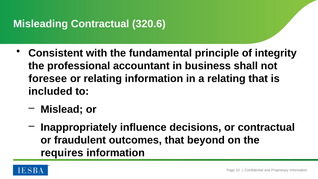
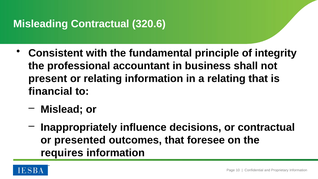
foresee: foresee -> present
included: included -> financial
fraudulent: fraudulent -> presented
beyond: beyond -> foresee
